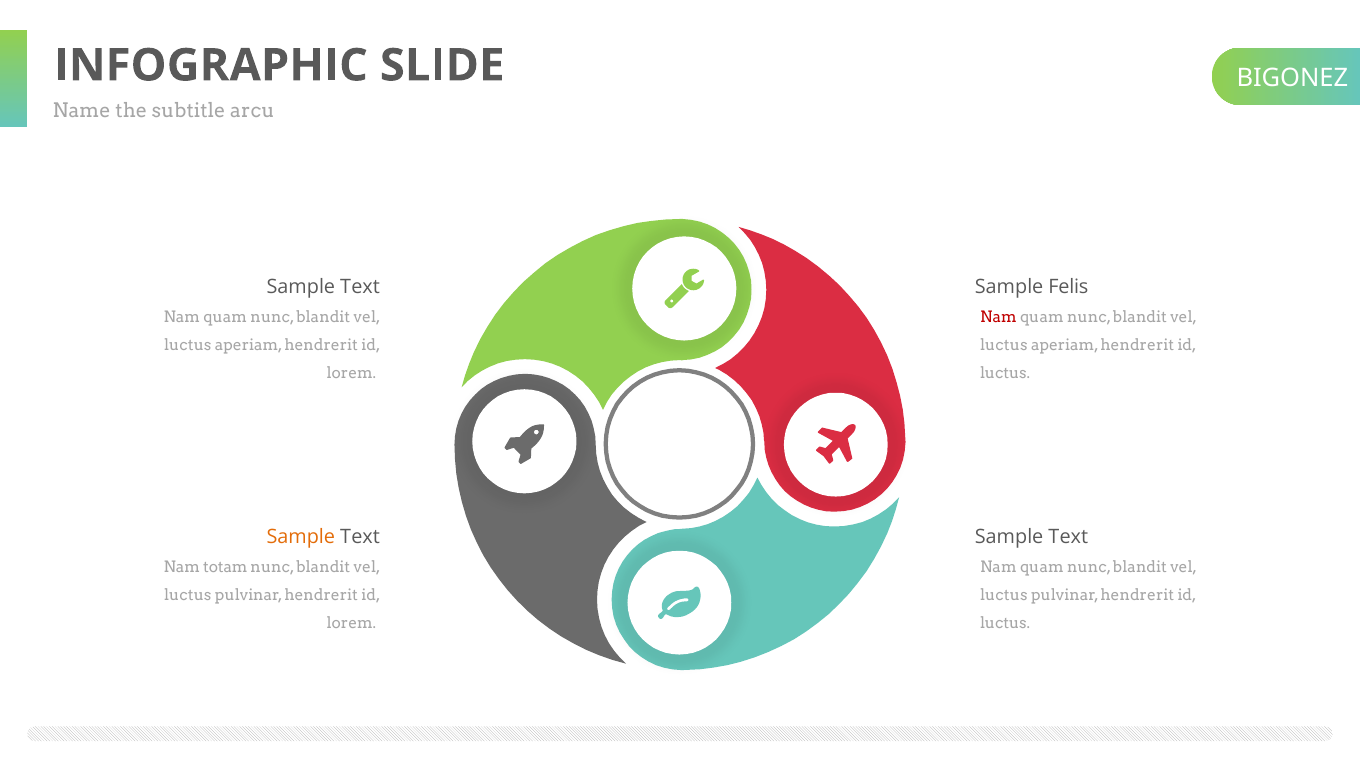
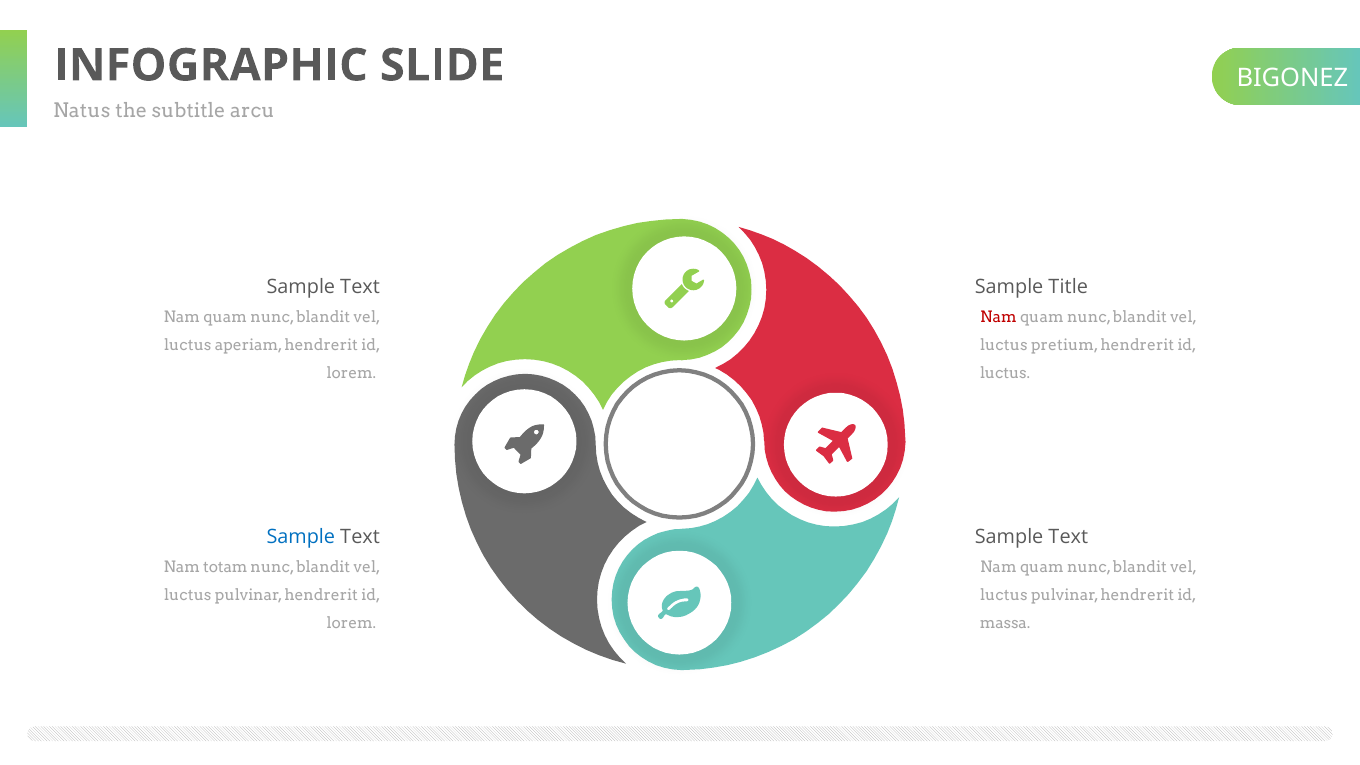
Name: Name -> Natus
Felis: Felis -> Title
aperiam at (1065, 345): aperiam -> pretium
Sample at (301, 537) colour: orange -> blue
luctus at (1005, 624): luctus -> massa
